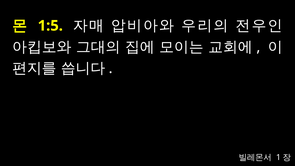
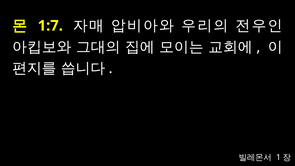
1:5: 1:5 -> 1:7
